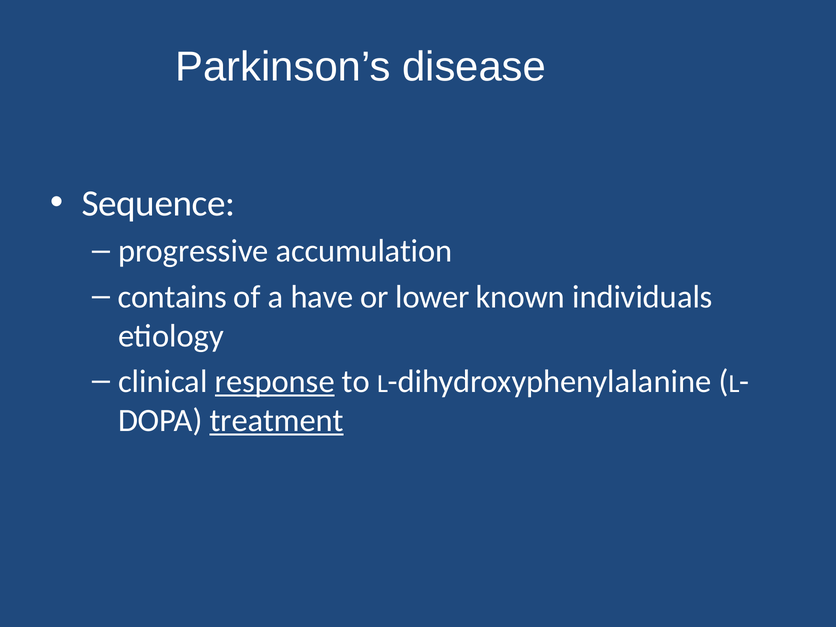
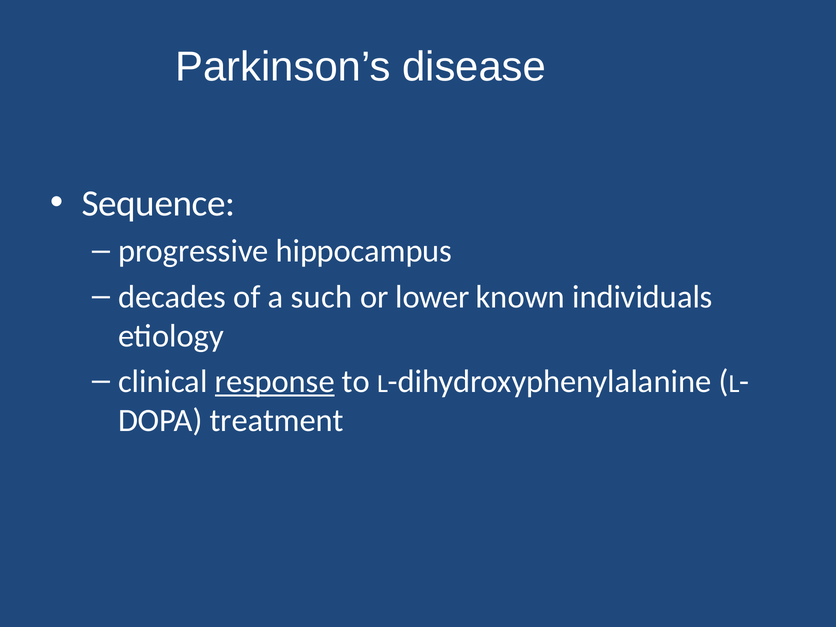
accumulation: accumulation -> hippocampus
contains: contains -> decades
have: have -> such
treatment underline: present -> none
